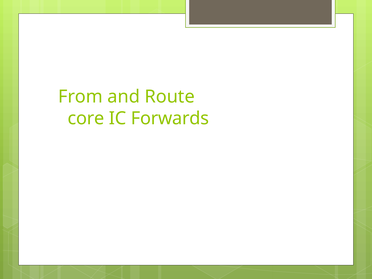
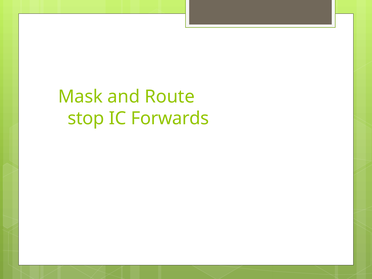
From: From -> Mask
core: core -> stop
